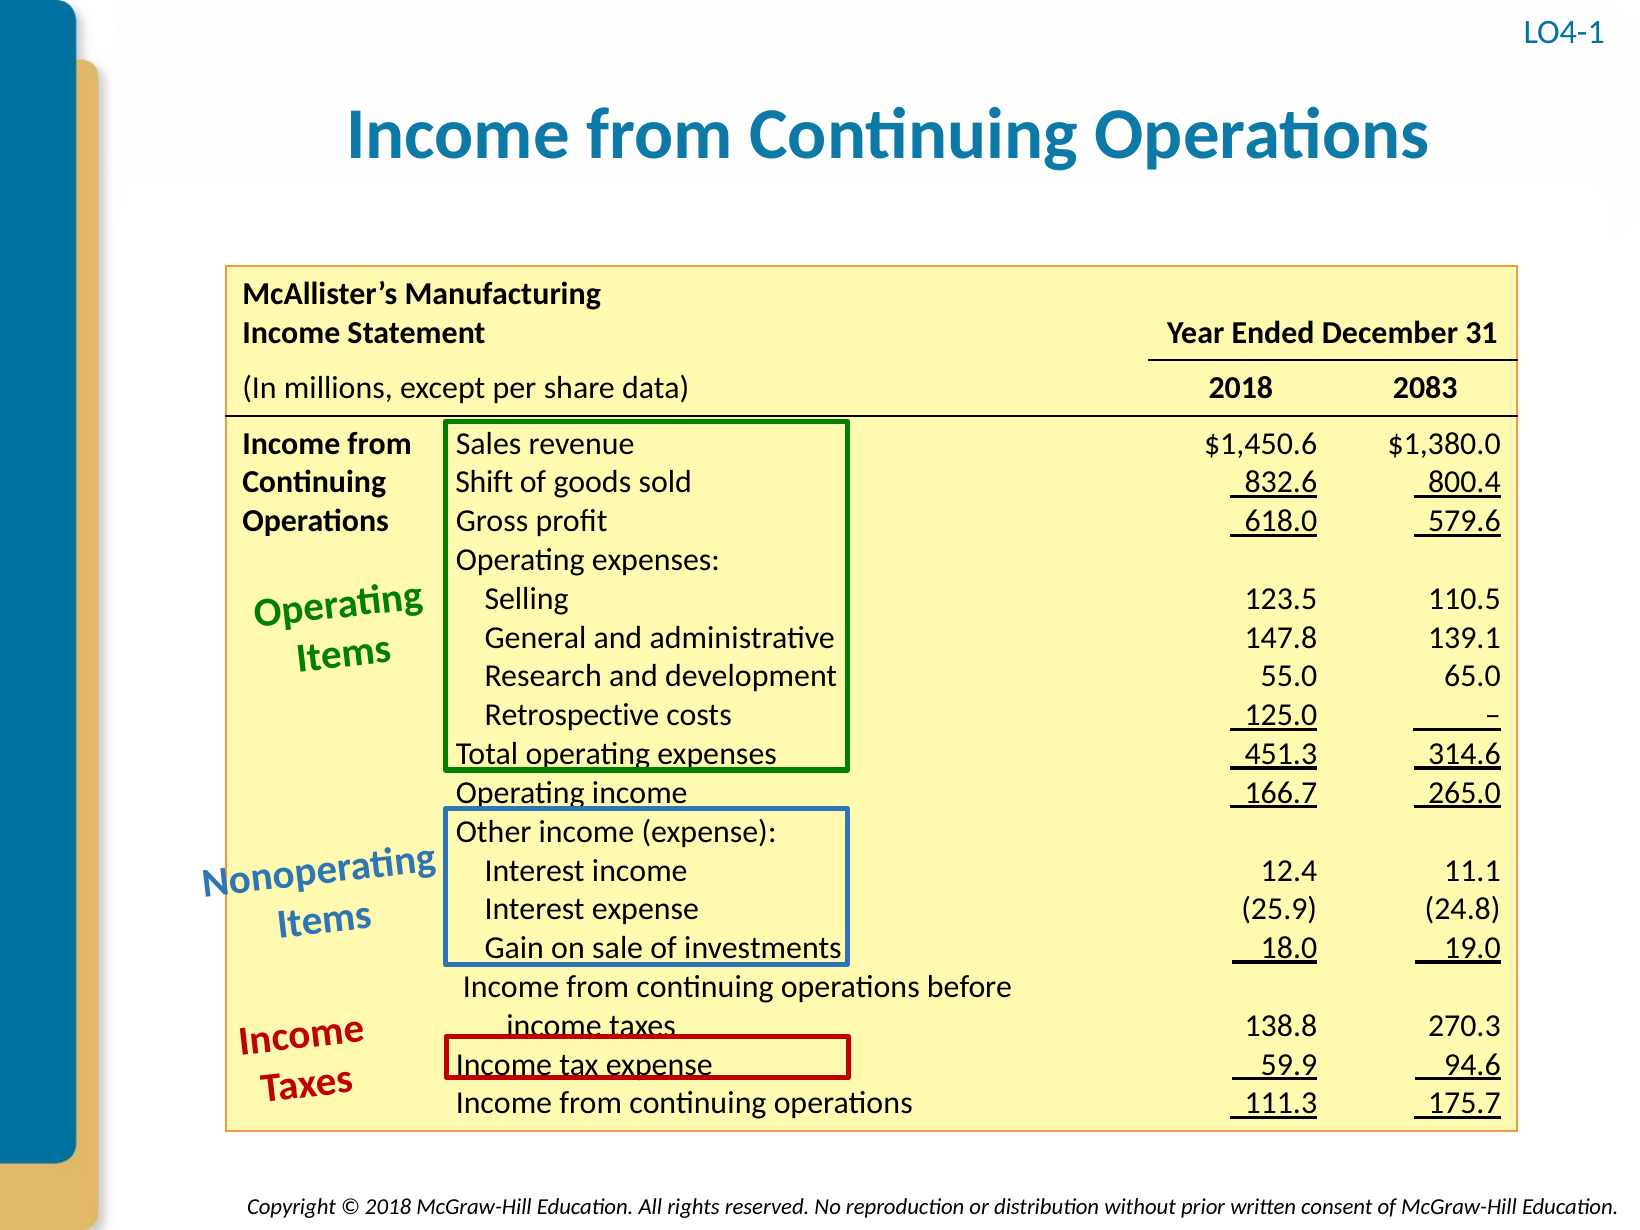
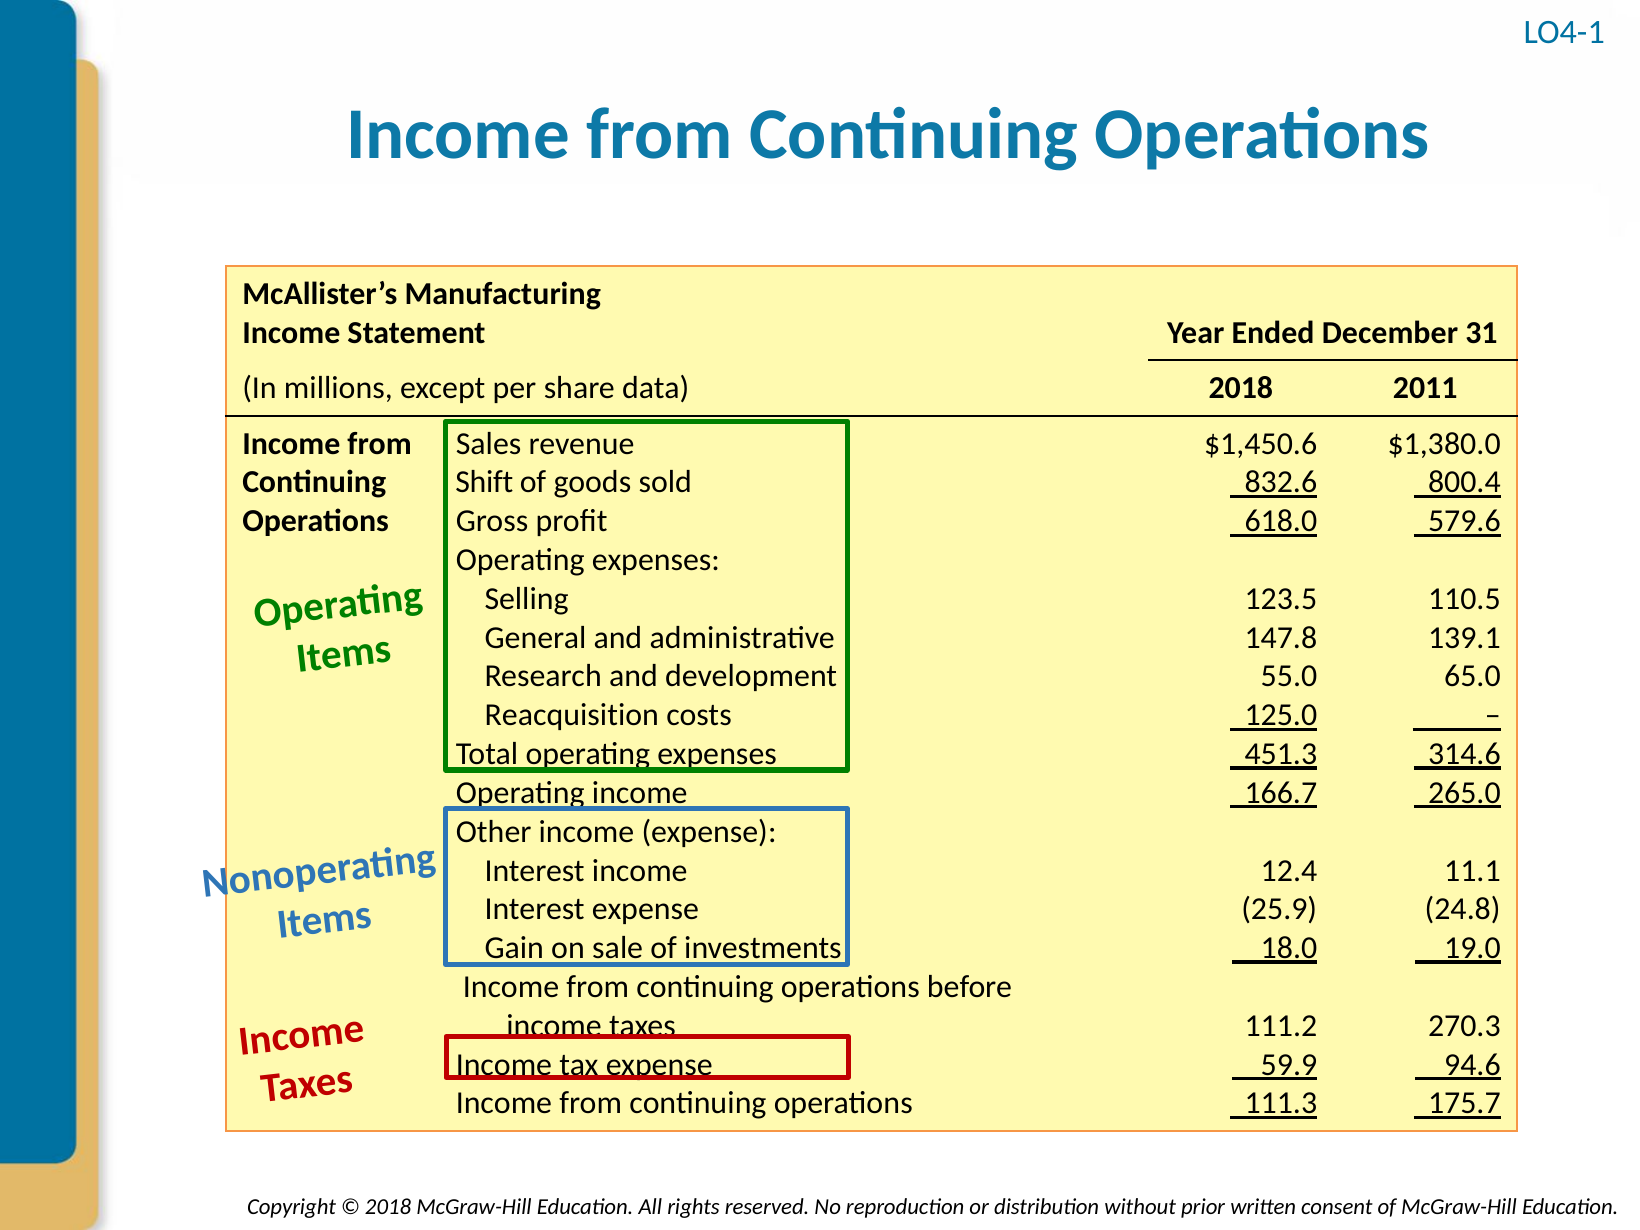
2083: 2083 -> 2011
Retrospective: Retrospective -> Reacquisition
138.8: 138.8 -> 111.2
